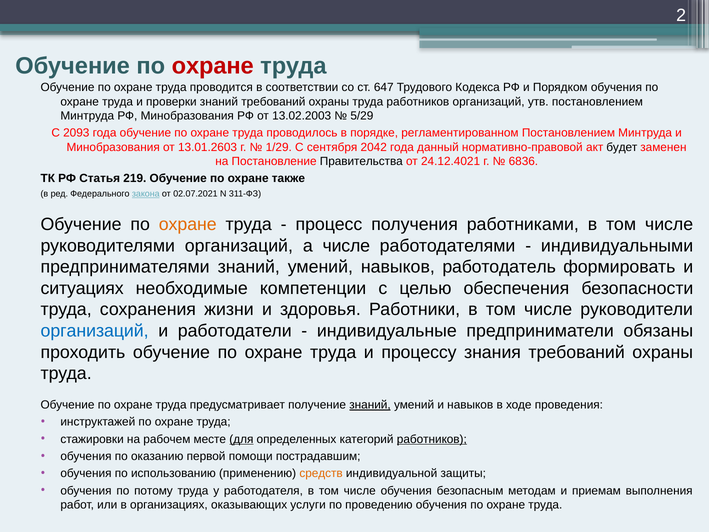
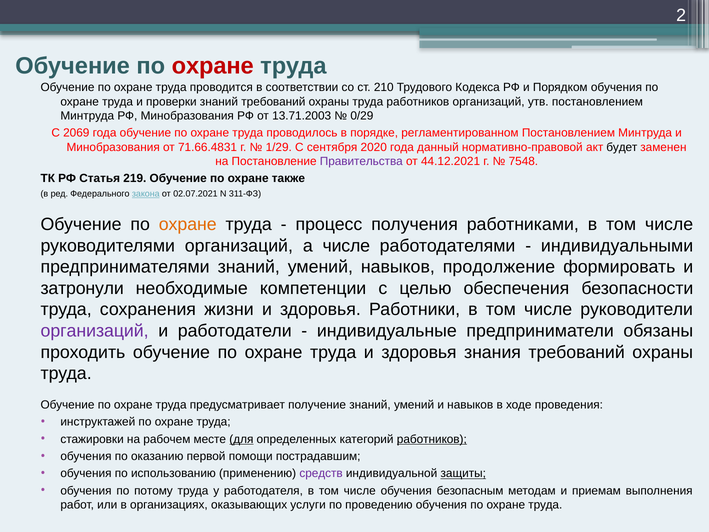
647: 647 -> 210
13.02.2003: 13.02.2003 -> 13.71.2003
5/29: 5/29 -> 0/29
2093: 2093 -> 2069
13.01.2603: 13.01.2603 -> 71.66.4831
2042: 2042 -> 2020
Правительства colour: black -> purple
24.12.4021: 24.12.4021 -> 44.12.2021
6836: 6836 -> 7548
работодатель: работодатель -> продолжение
ситуациях: ситуациях -> затронули
организаций at (95, 331) colour: blue -> purple
труда и процессу: процессу -> здоровья
знаний at (370, 405) underline: present -> none
средств colour: orange -> purple
защиты underline: none -> present
